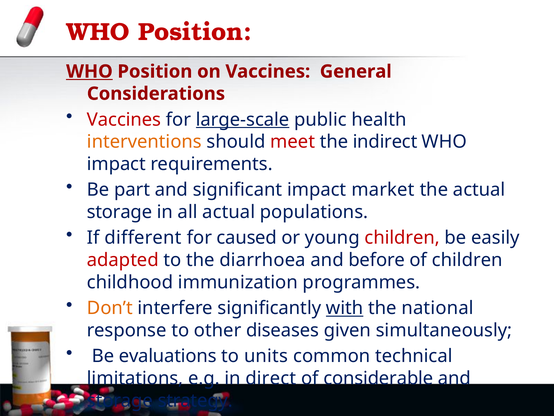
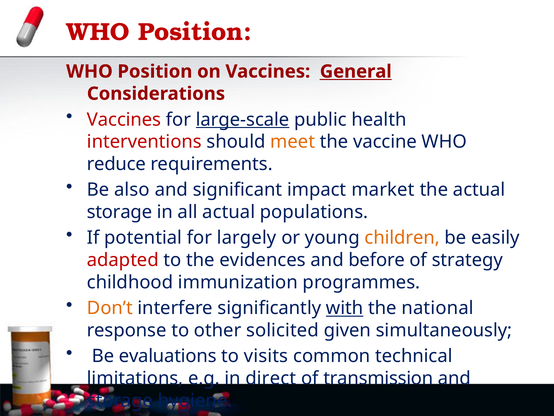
WHO at (89, 71) underline: present -> none
General underline: none -> present
interventions colour: orange -> red
meet colour: red -> orange
indirect: indirect -> vaccine
impact at (116, 164): impact -> reduce
part: part -> also
If different: different -> potential
caused: caused -> largely
children at (402, 238) colour: red -> orange
diarrhoea: diarrhoea -> evidences
of children: children -> strategy
diseases: diseases -> solicited
units: units -> visits
considerable: considerable -> transmission
strategy: strategy -> hygiene
